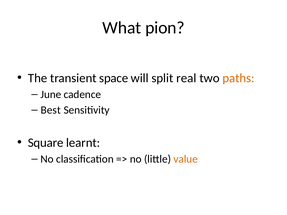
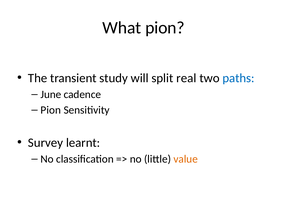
space: space -> study
paths colour: orange -> blue
Best at (51, 110): Best -> Pion
Square: Square -> Survey
